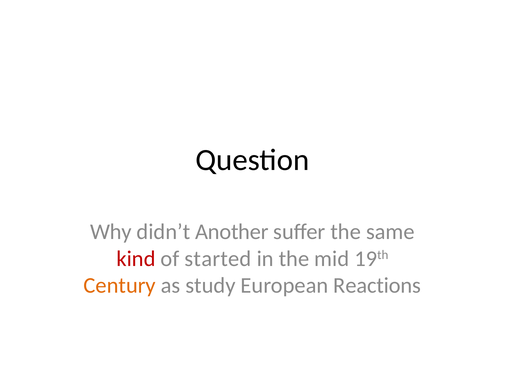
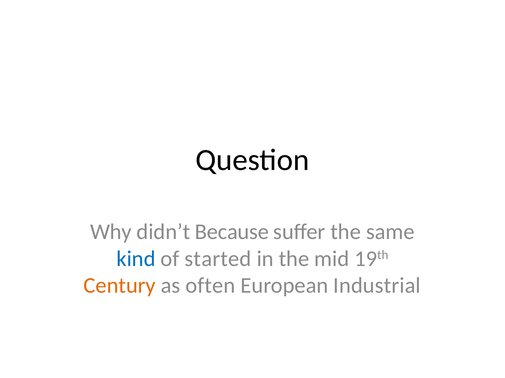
Another: Another -> Because
kind colour: red -> blue
study: study -> often
Reactions: Reactions -> Industrial
